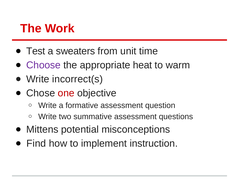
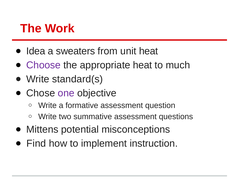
Test: Test -> Idea
unit time: time -> heat
warm: warm -> much
incorrect(s: incorrect(s -> standard(s
one colour: red -> purple
